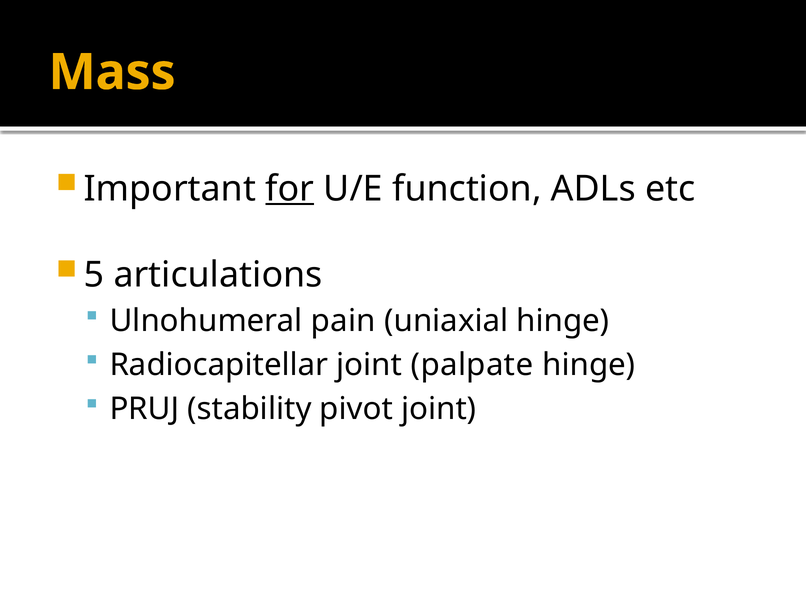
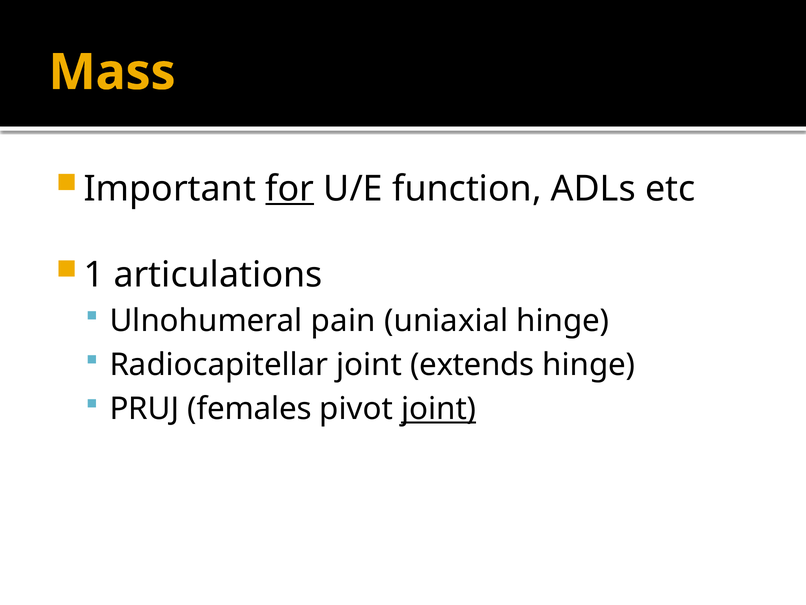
5: 5 -> 1
palpate: palpate -> extends
stability: stability -> females
joint at (439, 409) underline: none -> present
